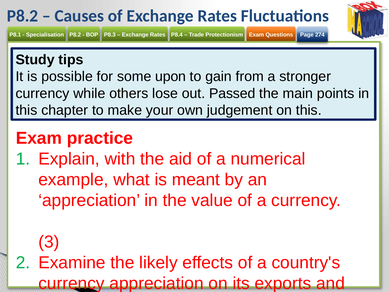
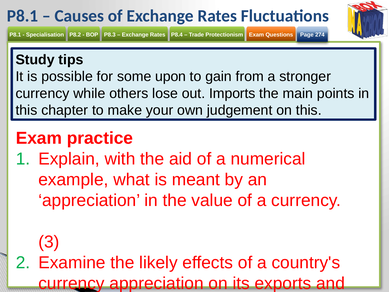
P8.2 at (22, 16): P8.2 -> P8.1
out Passed: Passed -> Imports
